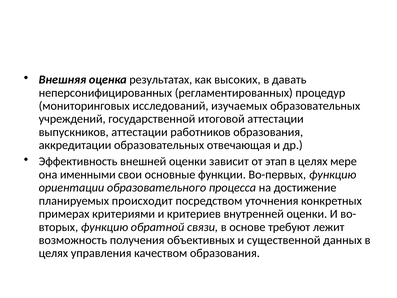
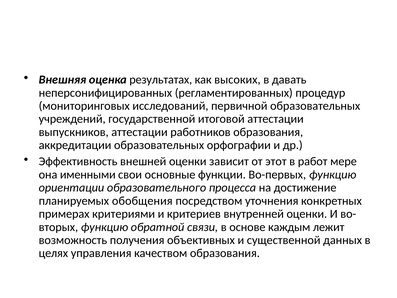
изучаемых: изучаемых -> первичной
отвечающая: отвечающая -> орфографии
этап: этап -> этот
целях at (313, 161): целях -> работ
происходит: происходит -> обобщения
требуют: требуют -> каждым
